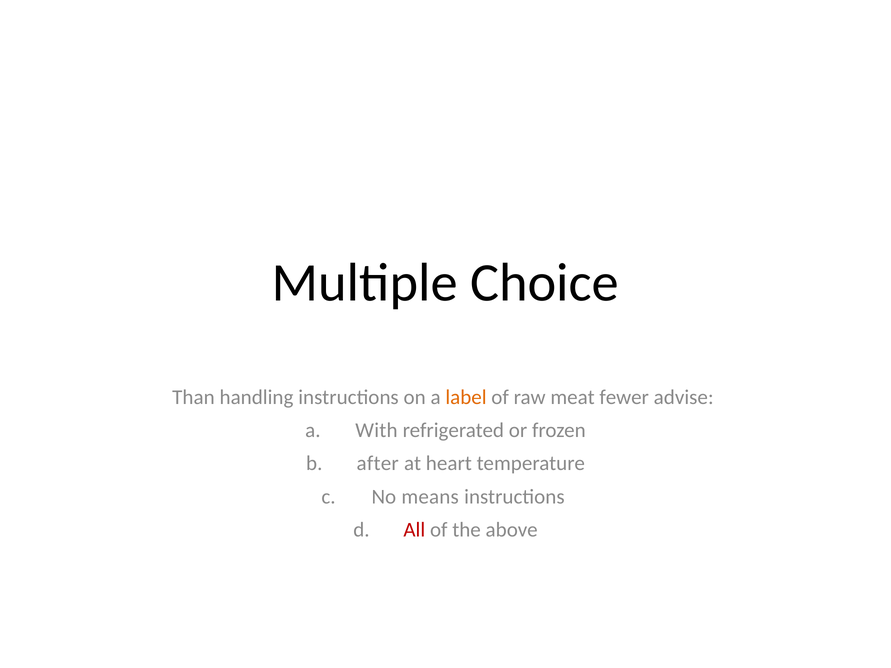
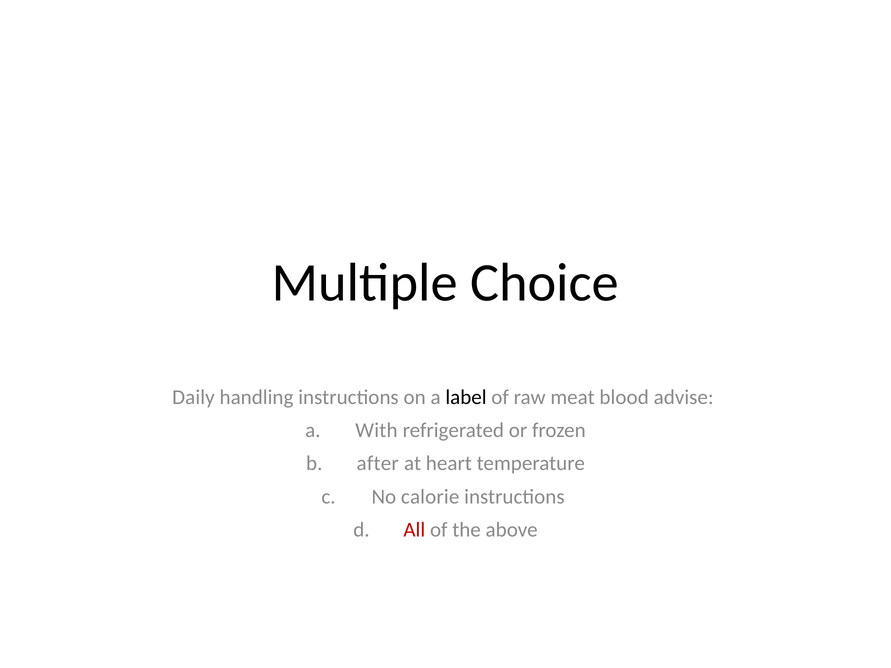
Than: Than -> Daily
label colour: orange -> black
fewer: fewer -> blood
means: means -> calorie
